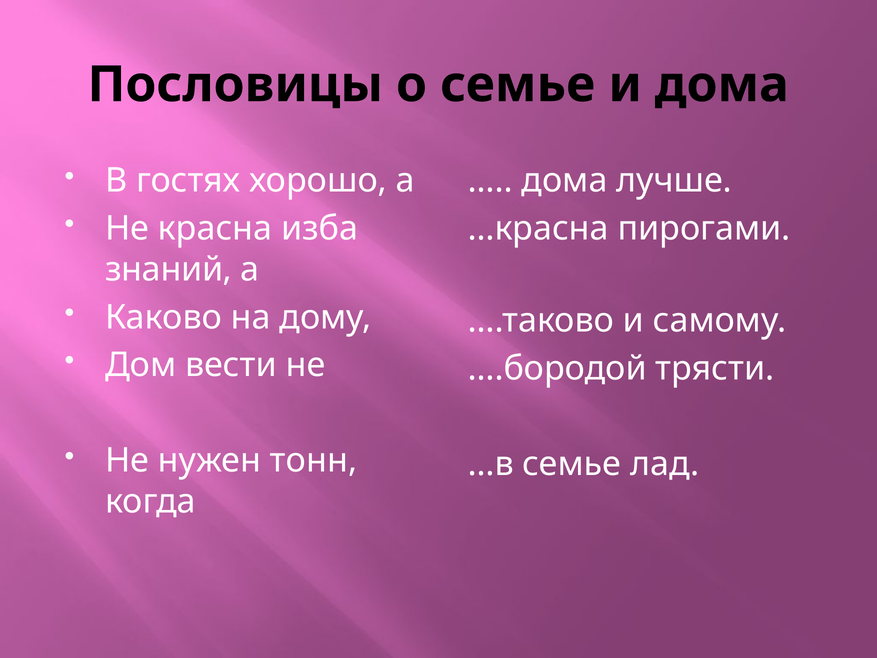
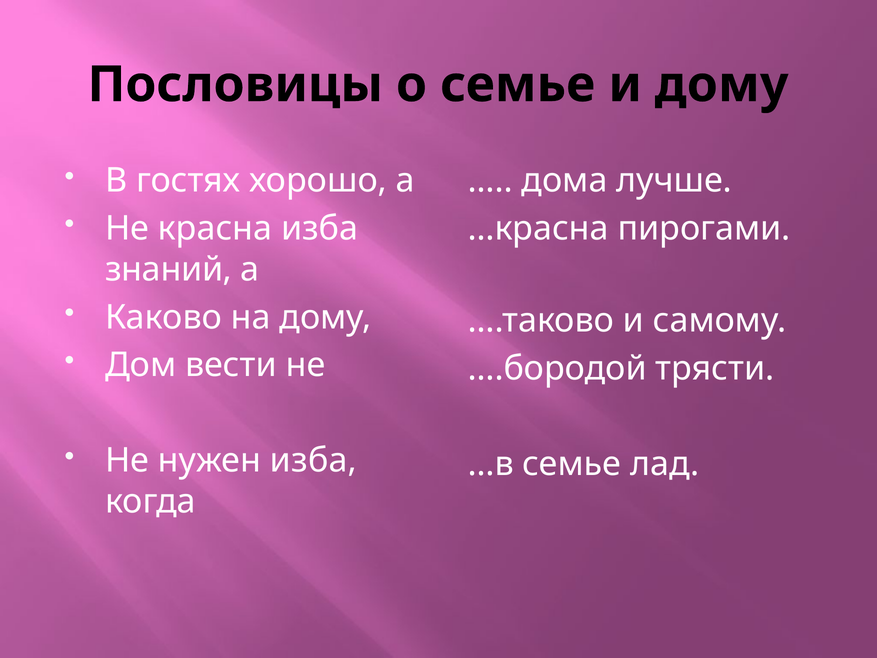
и дома: дома -> дому
нужен тонн: тонн -> изба
